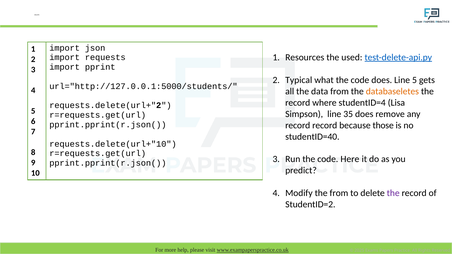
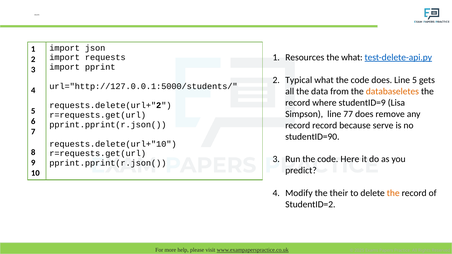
the used: used -> what
studentID=4: studentID=4 -> studentID=9
35: 35 -> 77
those: those -> serve
studentID=40: studentID=40 -> studentID=90
the from: from -> their
the at (393, 193) colour: purple -> orange
